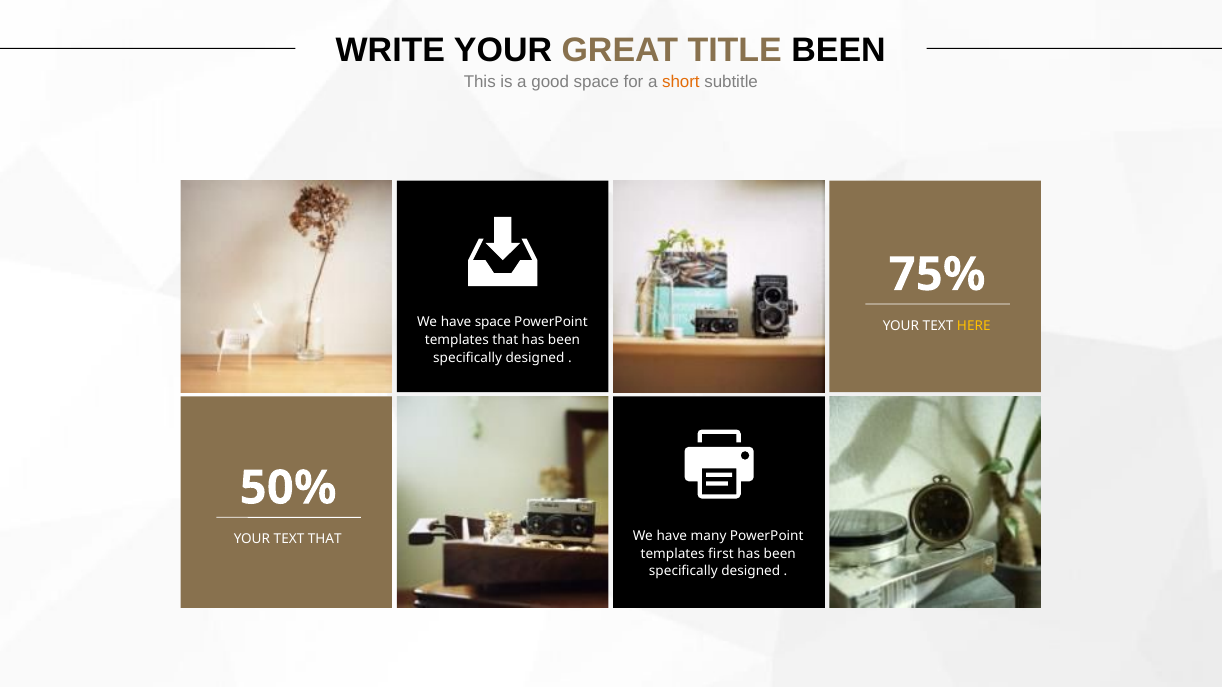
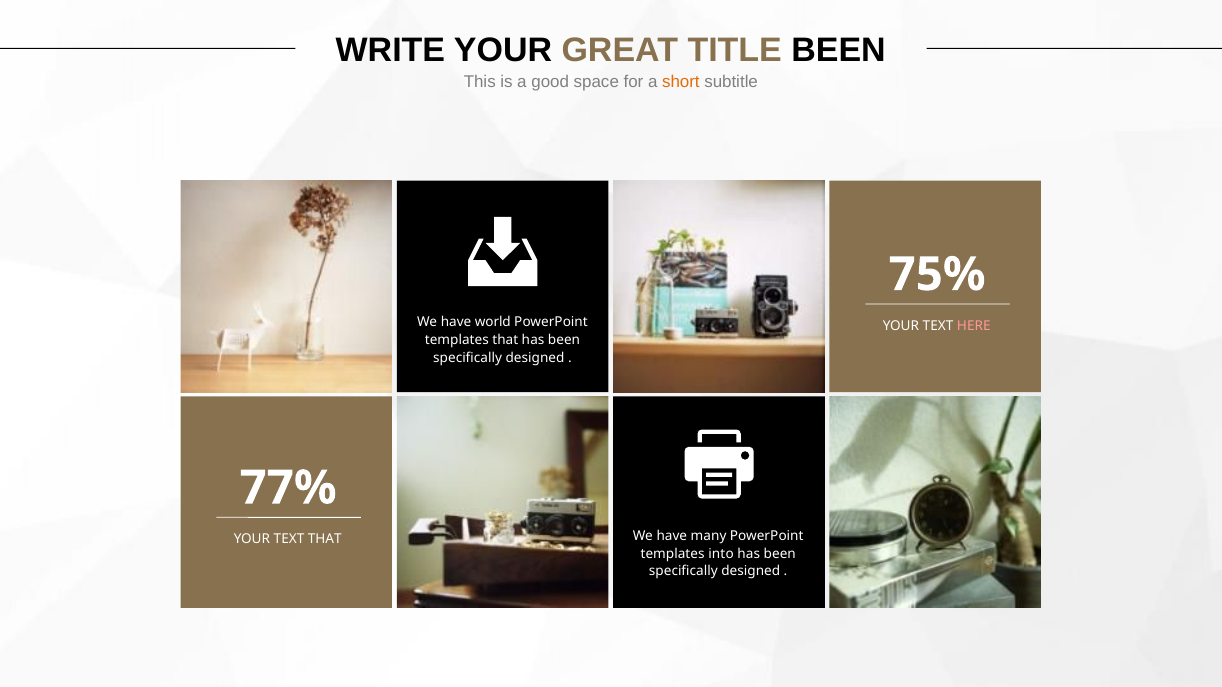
have space: space -> world
HERE colour: yellow -> pink
50%: 50% -> 77%
first: first -> into
